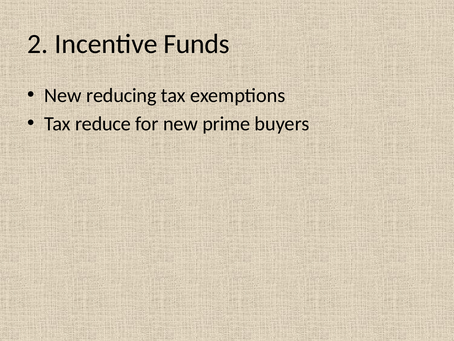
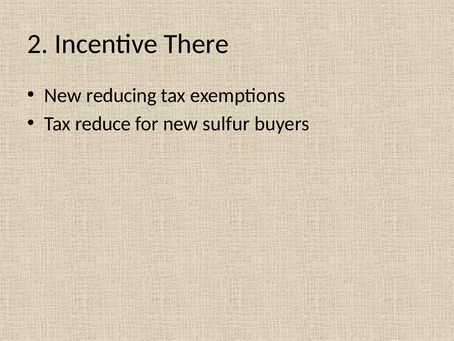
Funds: Funds -> There
prime: prime -> sulfur
